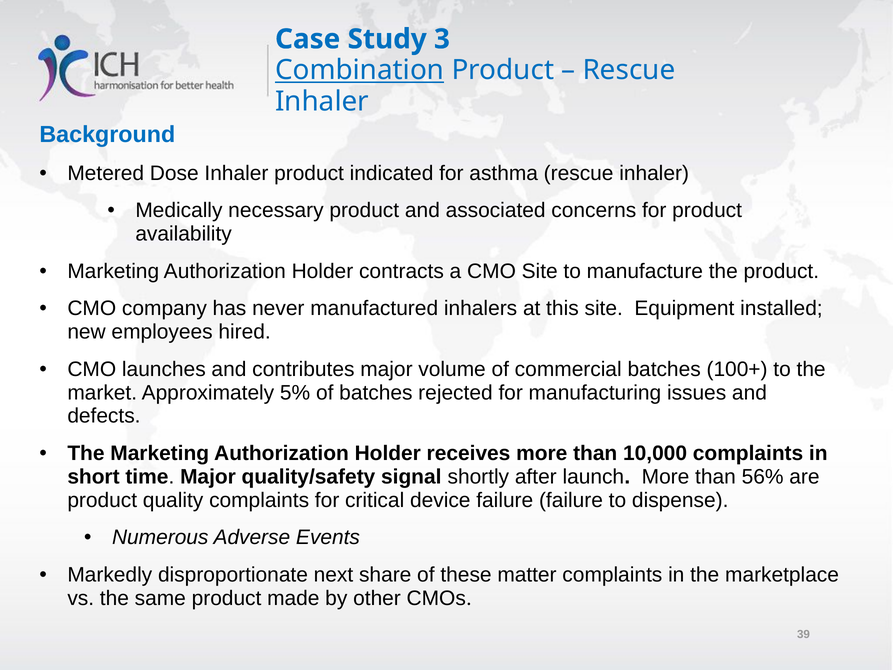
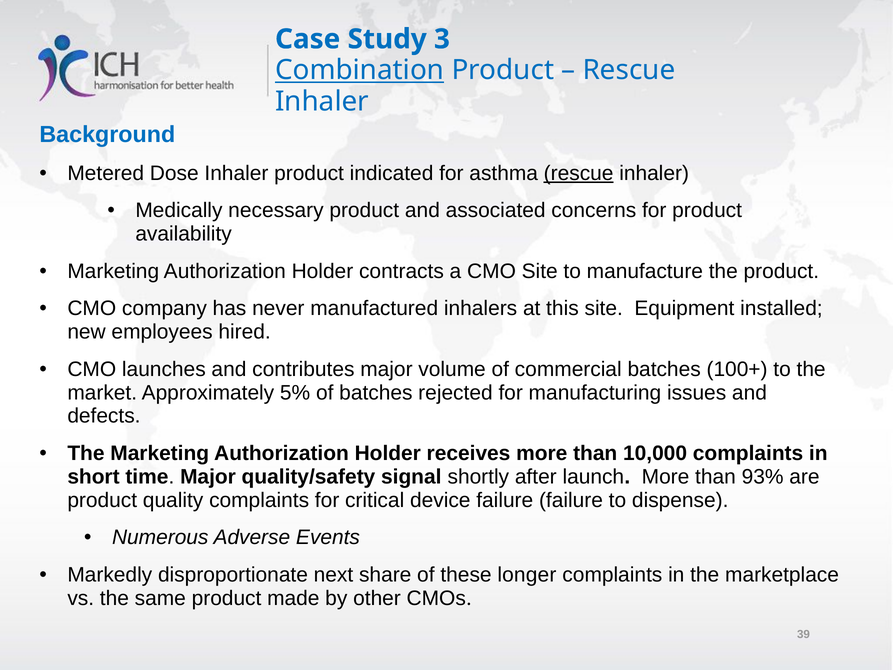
rescue at (579, 173) underline: none -> present
56%: 56% -> 93%
matter: matter -> longer
